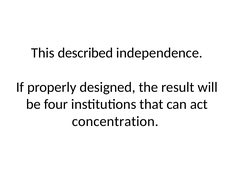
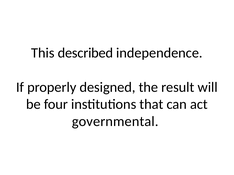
concentration: concentration -> governmental
